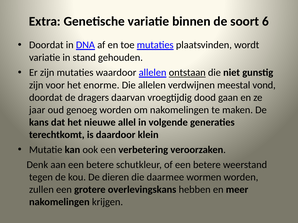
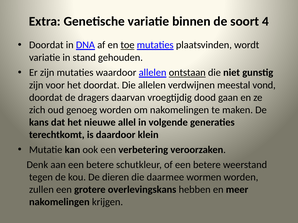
6: 6 -> 4
toe underline: none -> present
het enorme: enorme -> doordat
jaar: jaar -> zich
